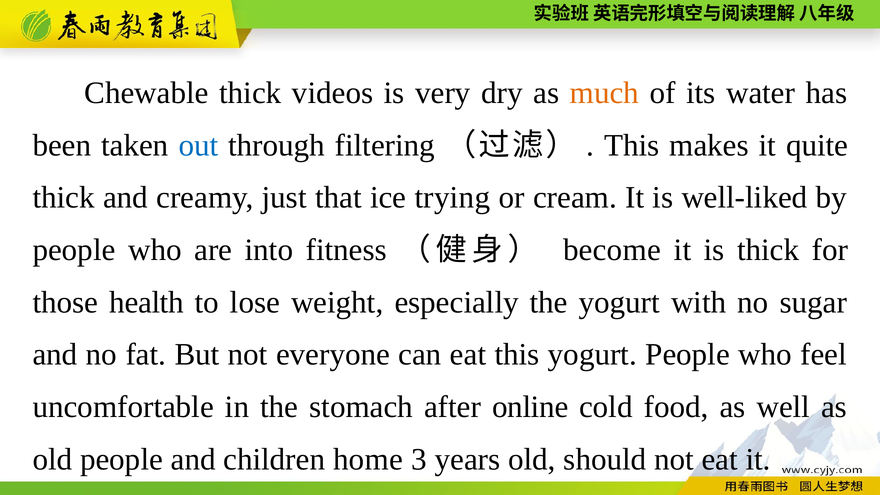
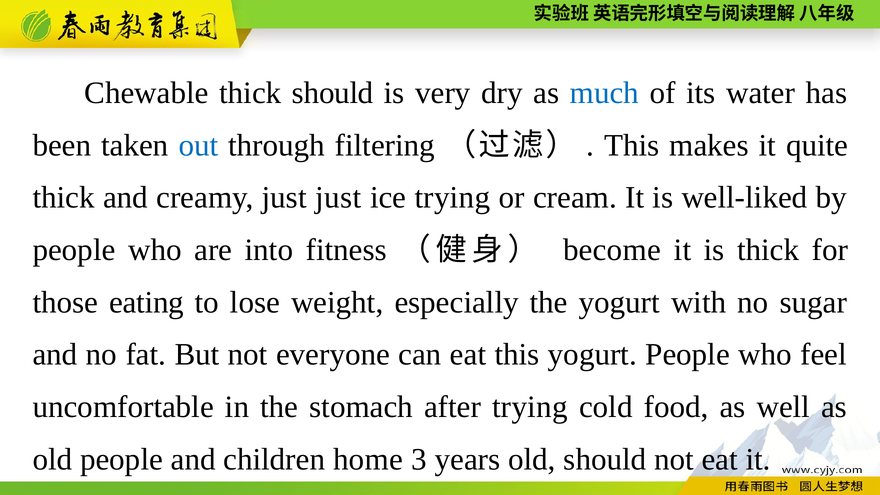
thick videos: videos -> should
much colour: orange -> blue
just that: that -> just
health: health -> eating
after online: online -> trying
